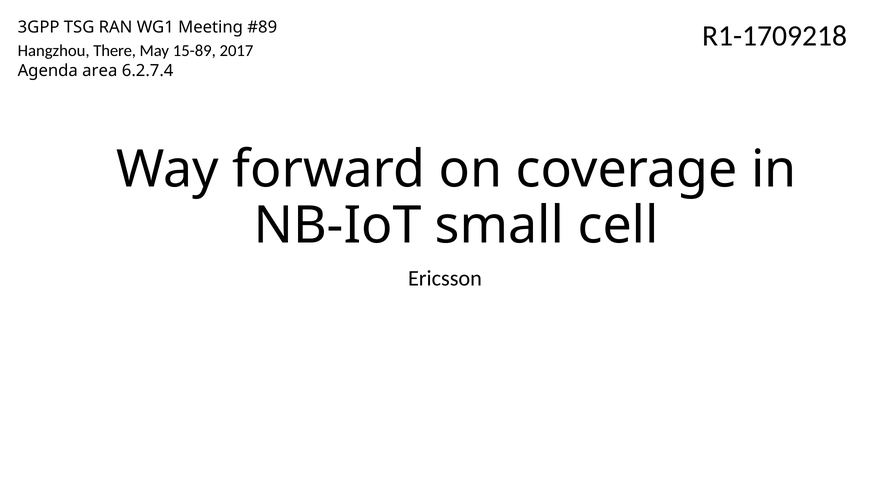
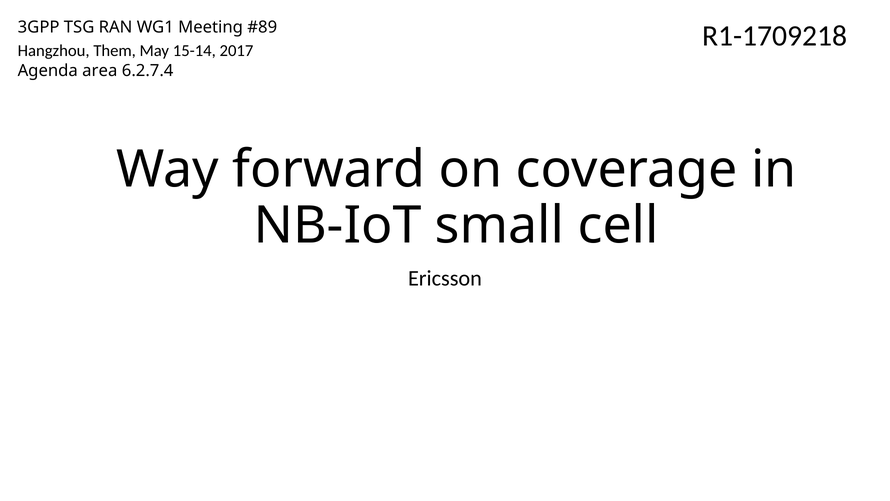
There: There -> Them
15-89: 15-89 -> 15-14
